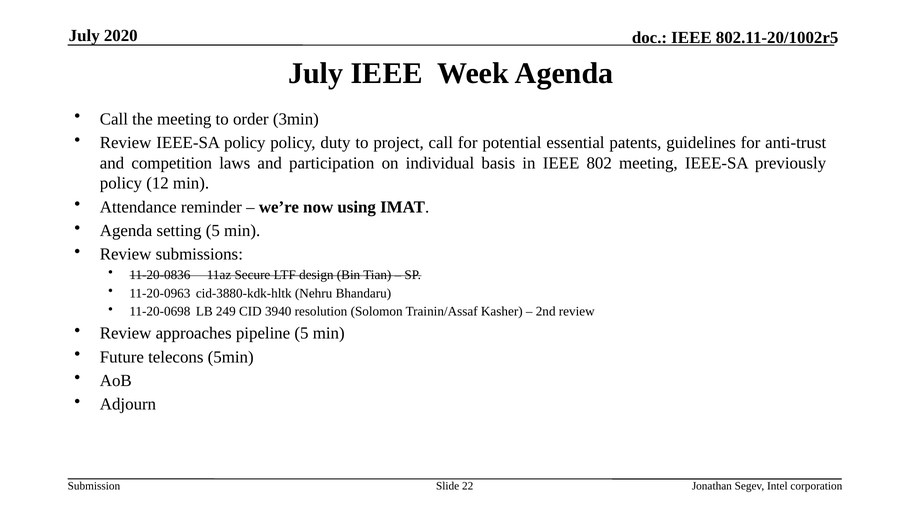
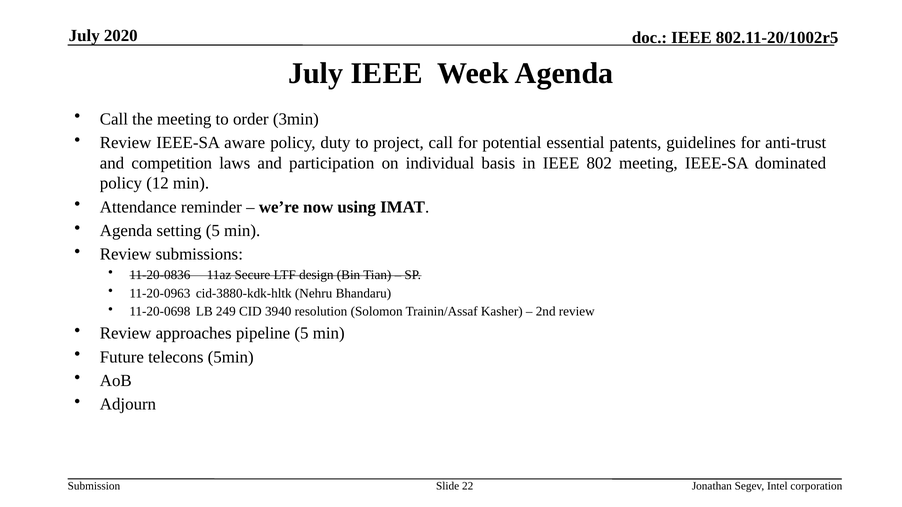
IEEE-SA policy: policy -> aware
previously: previously -> dominated
